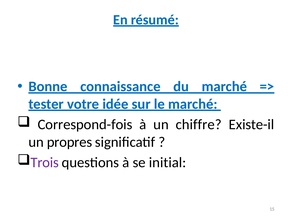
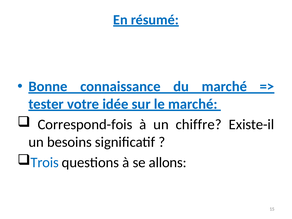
propres: propres -> besoins
Trois colour: purple -> blue
initial: initial -> allons
